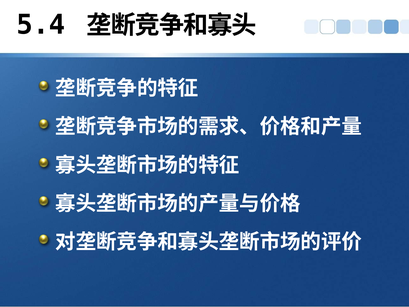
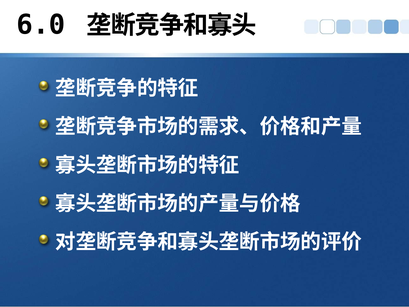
5.4: 5.4 -> 6.0
